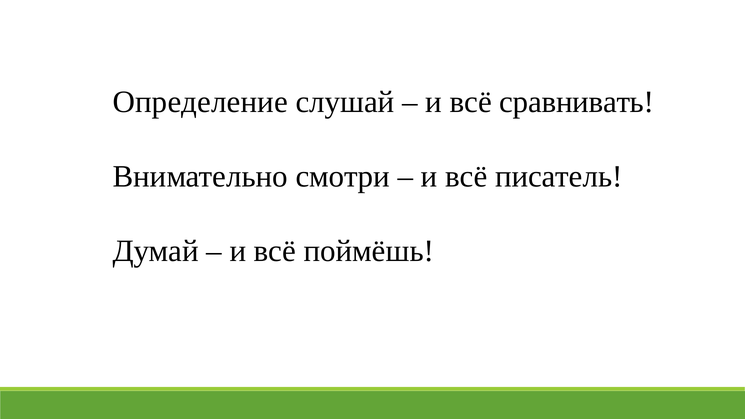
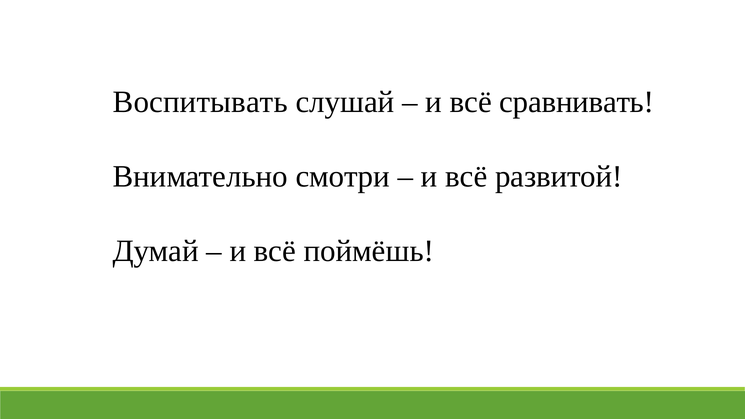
Определение: Определение -> Воспитывать
писатель: писатель -> развитой
